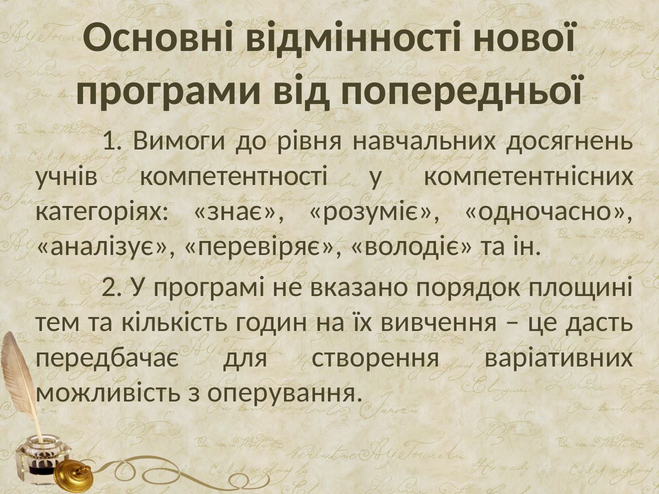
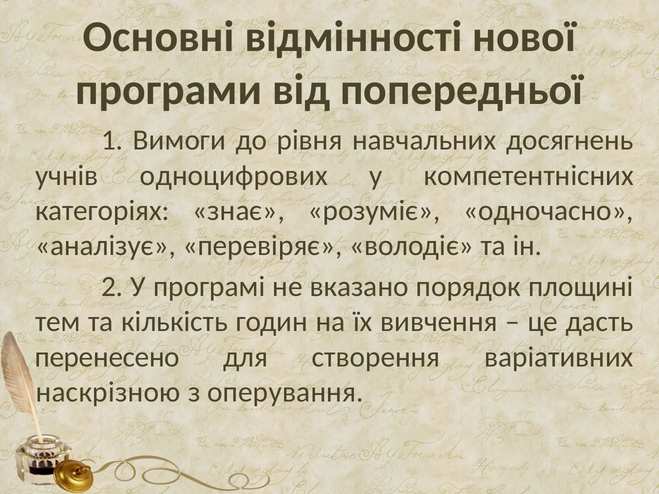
компетентності: компетентності -> одноцифрових
передбачає: передбачає -> перенесено
можливість: можливість -> наскрізною
